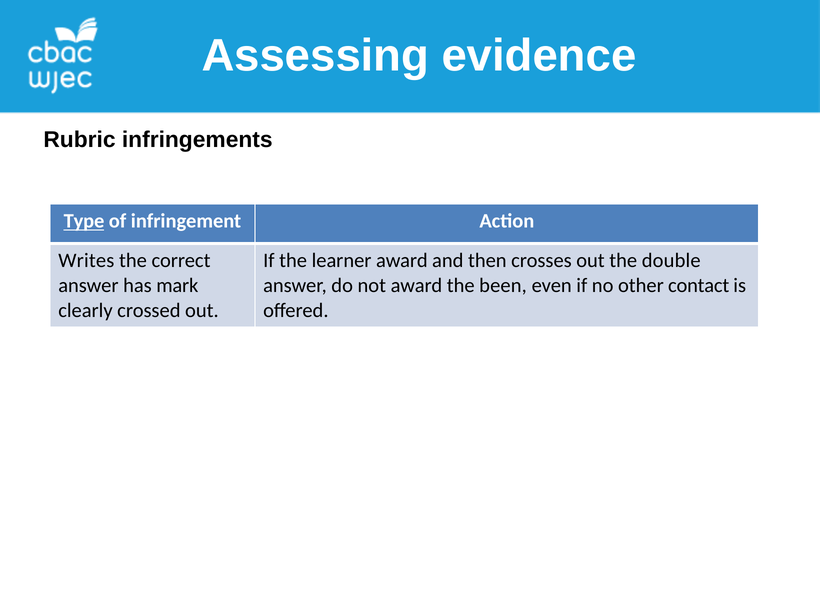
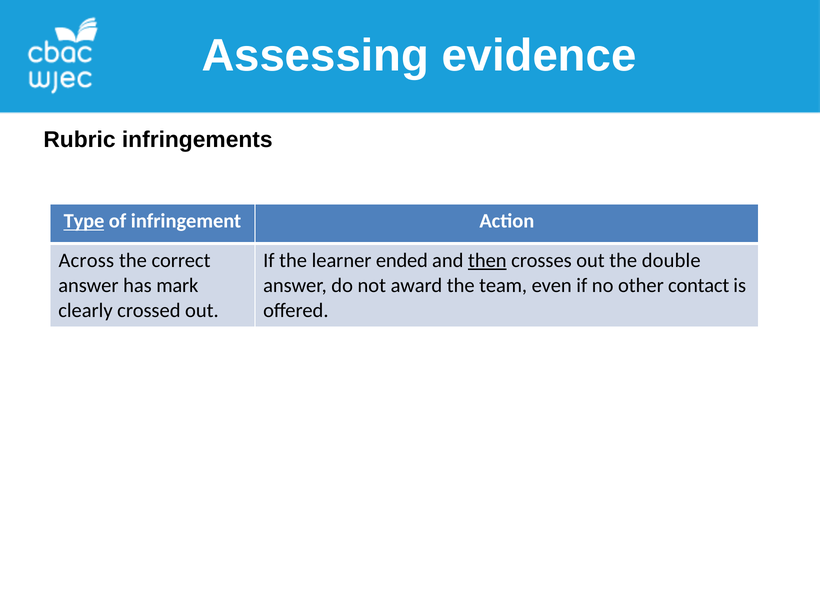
Writes: Writes -> Across
learner award: award -> ended
then underline: none -> present
been: been -> team
